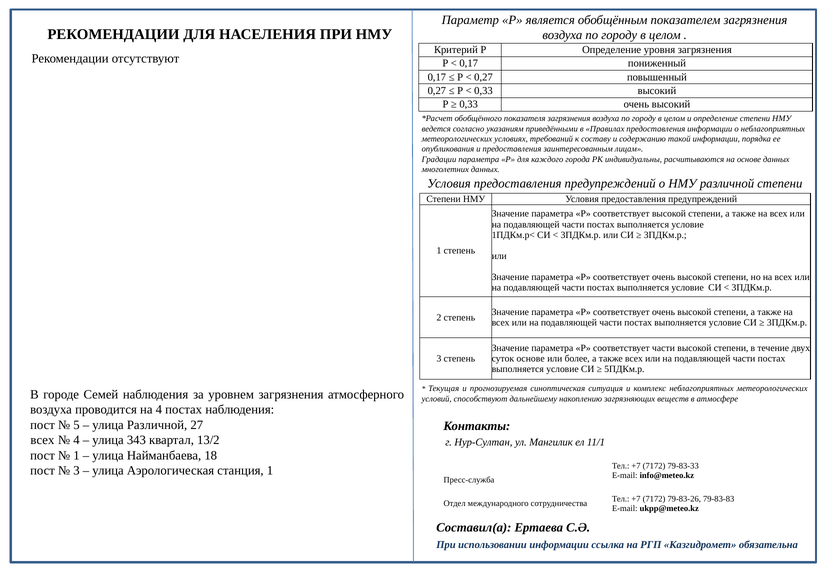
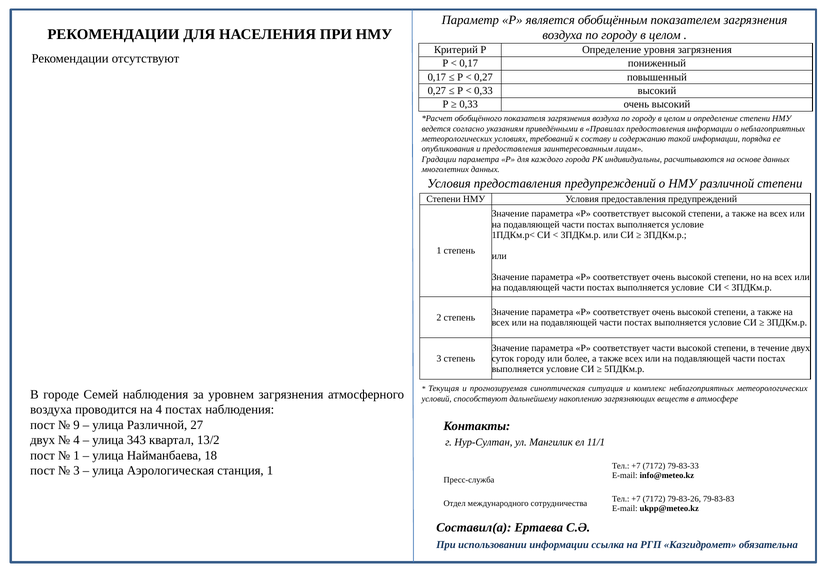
суток основе: основе -> городу
5: 5 -> 9
всех at (42, 441): всех -> двух
